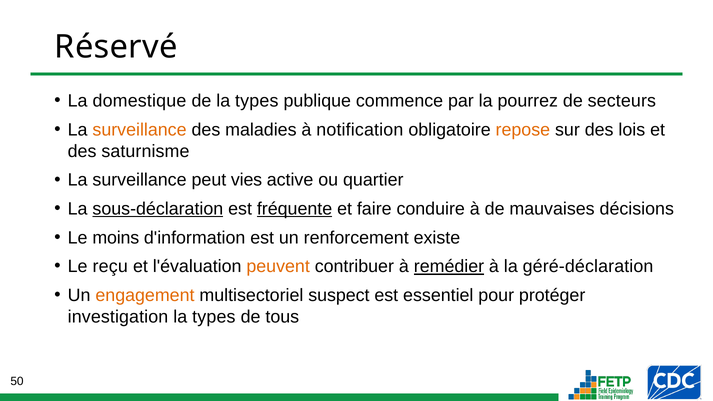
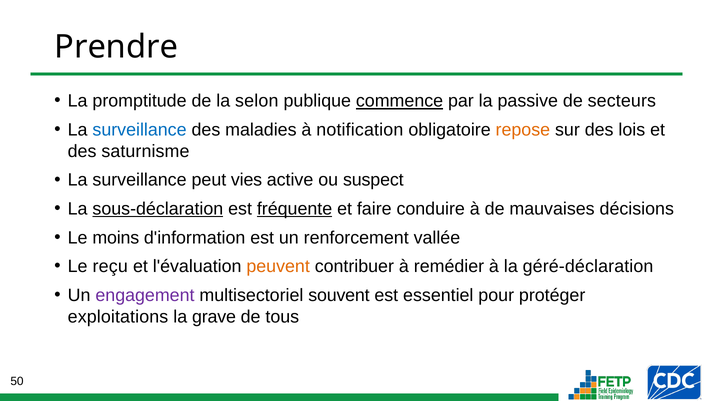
Réservé: Réservé -> Prendre
domestique: domestique -> promptitude
de la types: types -> selon
commence underline: none -> present
pourrez: pourrez -> passive
surveillance at (140, 130) colour: orange -> blue
quartier: quartier -> suspect
existe: existe -> vallée
remédier underline: present -> none
engagement colour: orange -> purple
suspect: suspect -> souvent
investigation: investigation -> exploitations
types at (214, 317): types -> grave
